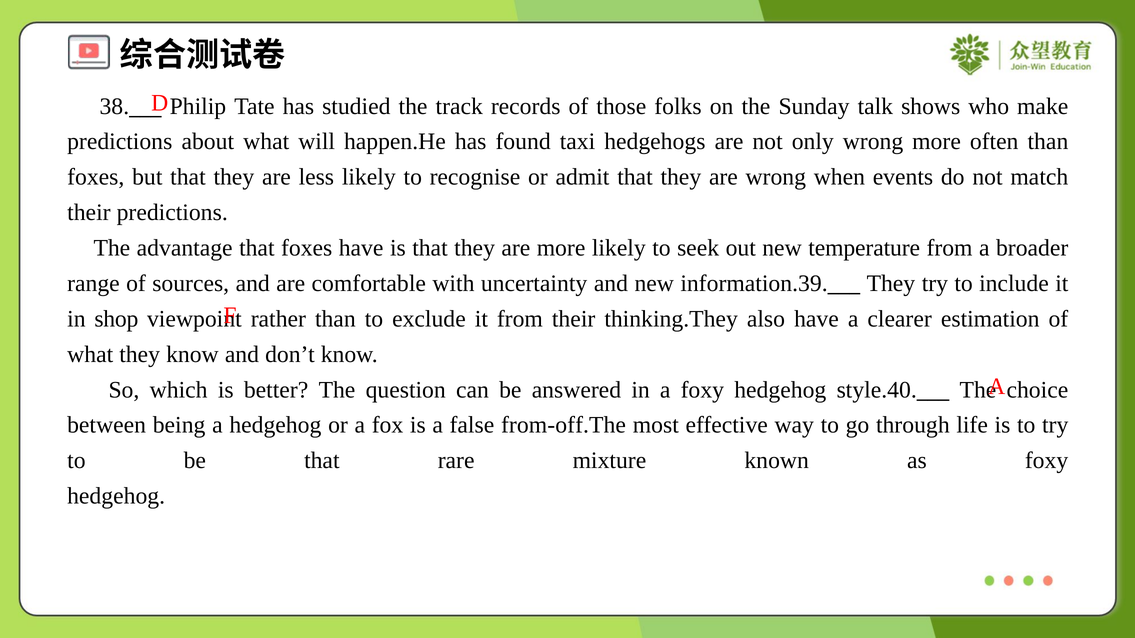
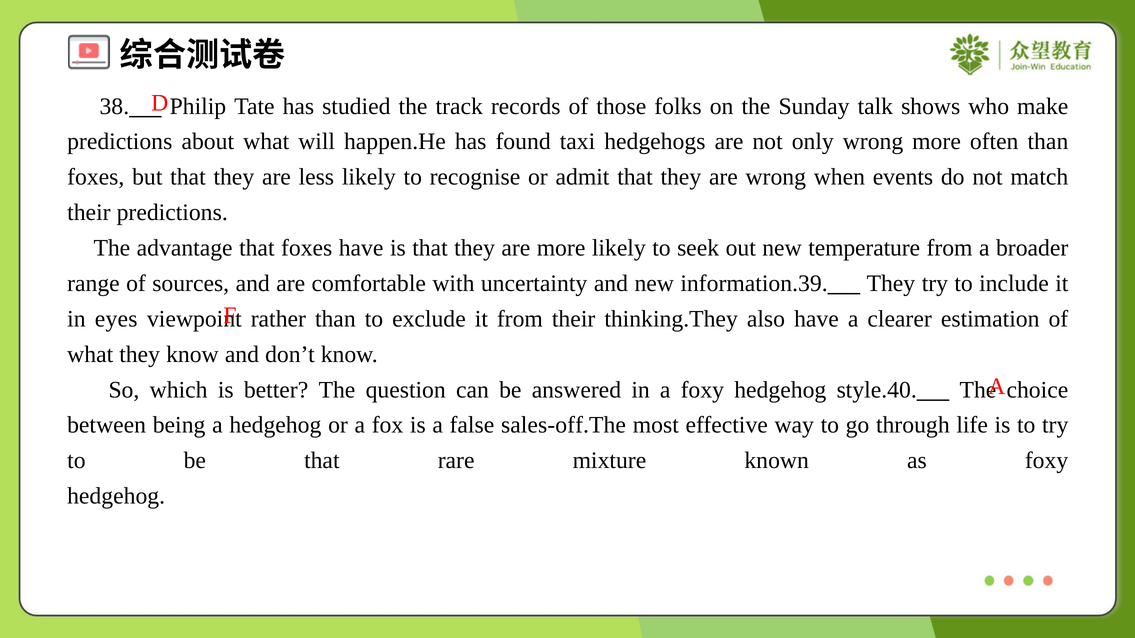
shop: shop -> eyes
from-off.The: from-off.The -> sales-off.The
